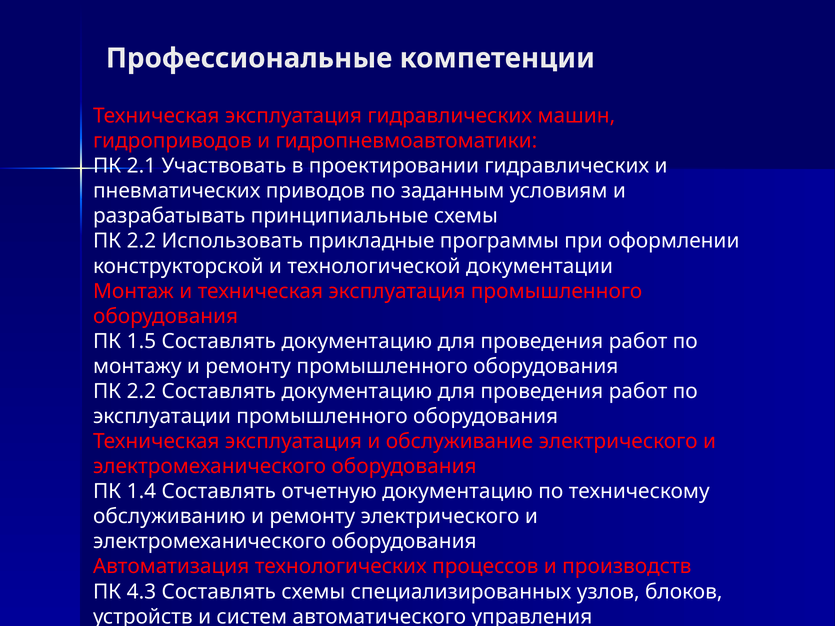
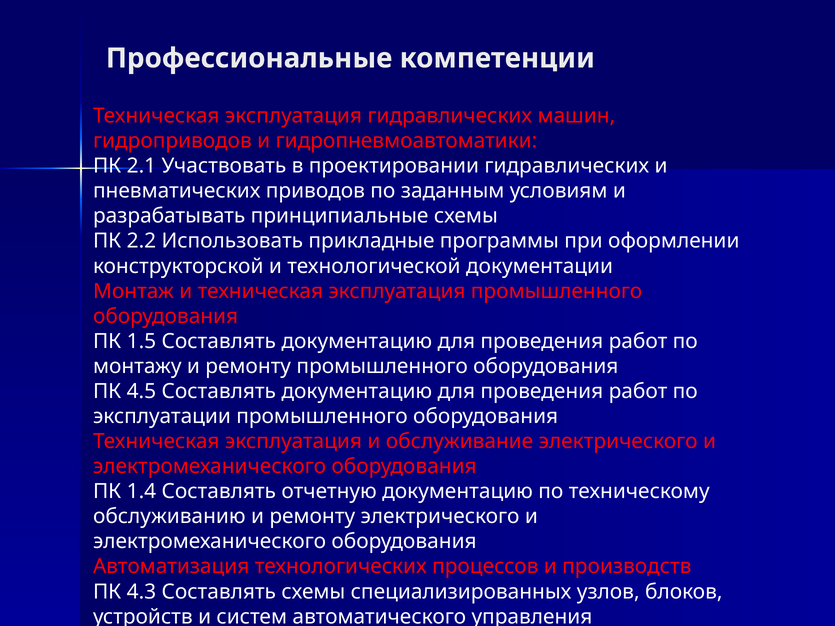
2.2 at (141, 391): 2.2 -> 4.5
